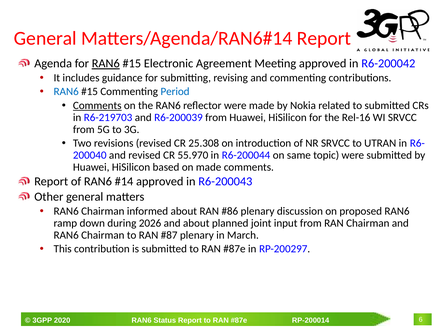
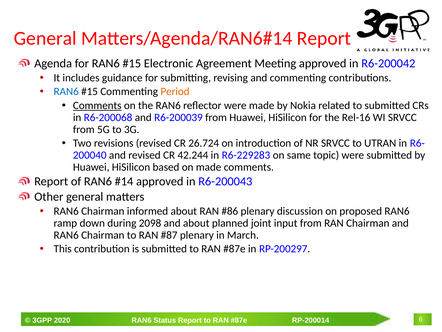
RAN6 at (106, 63) underline: present -> none
Period colour: blue -> orange
R6-219703: R6-219703 -> R6-200068
25.308: 25.308 -> 26.724
55.970: 55.970 -> 42.244
R6-200044: R6-200044 -> R6-229283
2026: 2026 -> 2098
